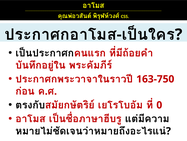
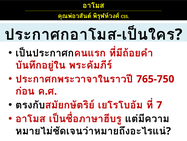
163-750: 163-750 -> 765-750
0: 0 -> 7
